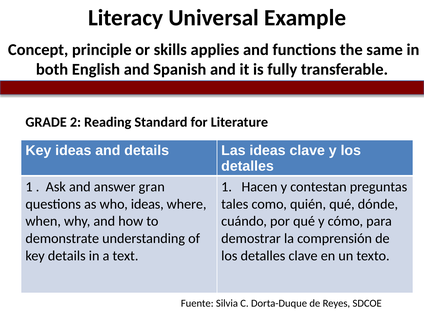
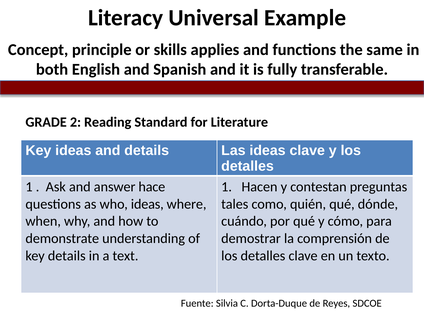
gran: gran -> hace
